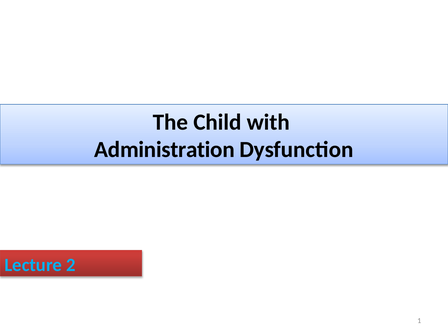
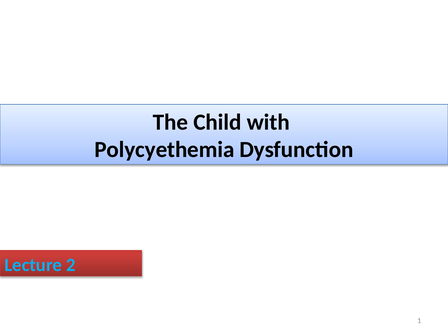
Administration: Administration -> Polycyethemia
